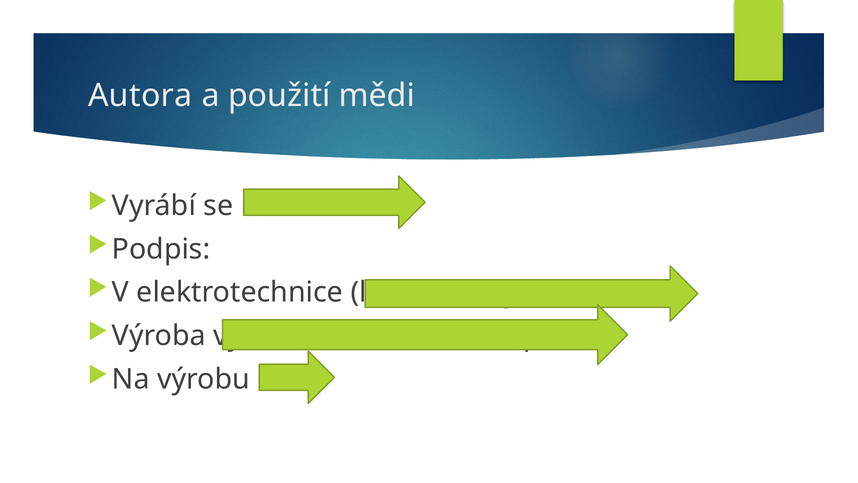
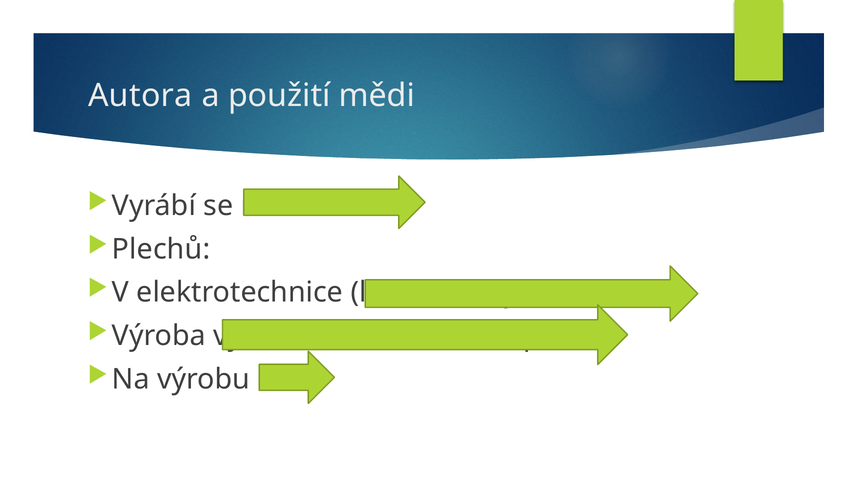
Podpis: Podpis -> Plechů
